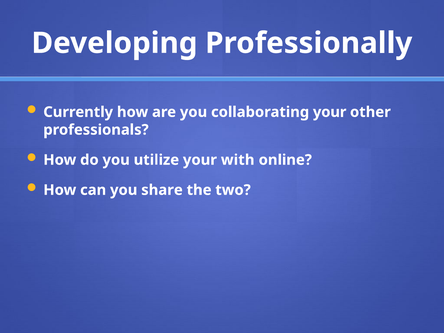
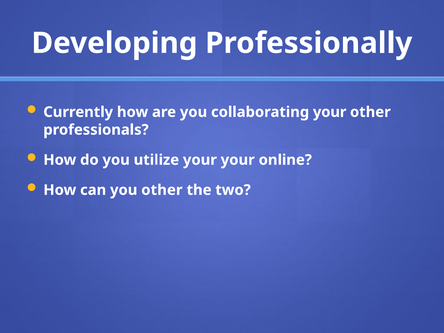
your with: with -> your
you share: share -> other
